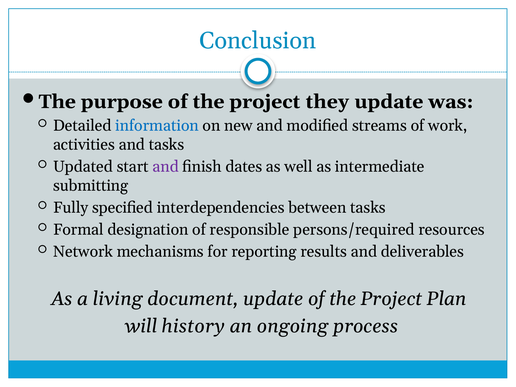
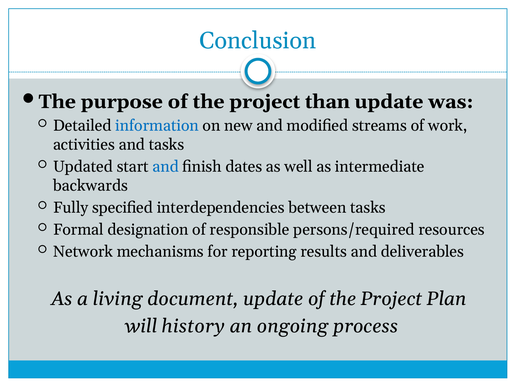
they: they -> than
and at (166, 167) colour: purple -> blue
submitting: submitting -> backwards
